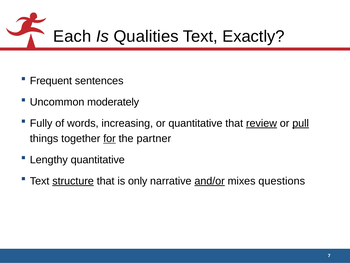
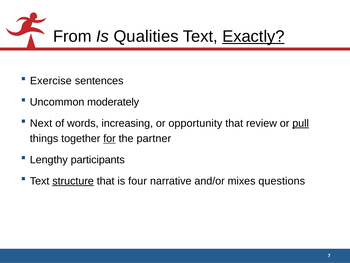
Each: Each -> From
Exactly underline: none -> present
Frequent: Frequent -> Exercise
Fully: Fully -> Next
or quantitative: quantitative -> opportunity
review underline: present -> none
Lengthy quantitative: quantitative -> participants
only: only -> four
and/or underline: present -> none
